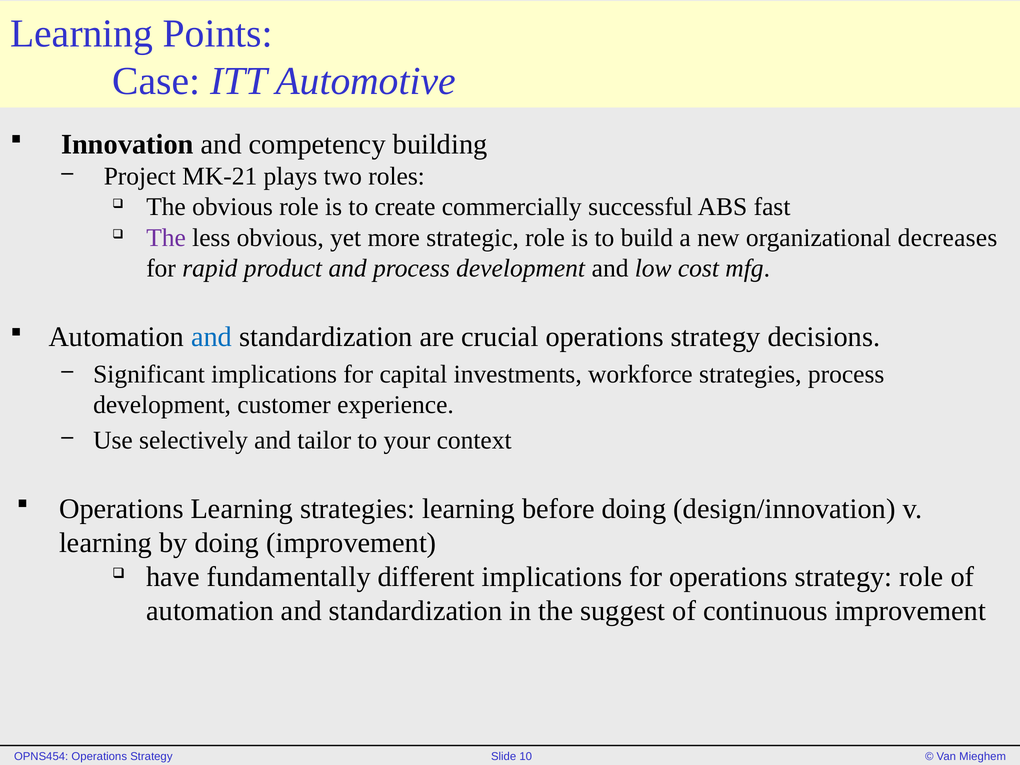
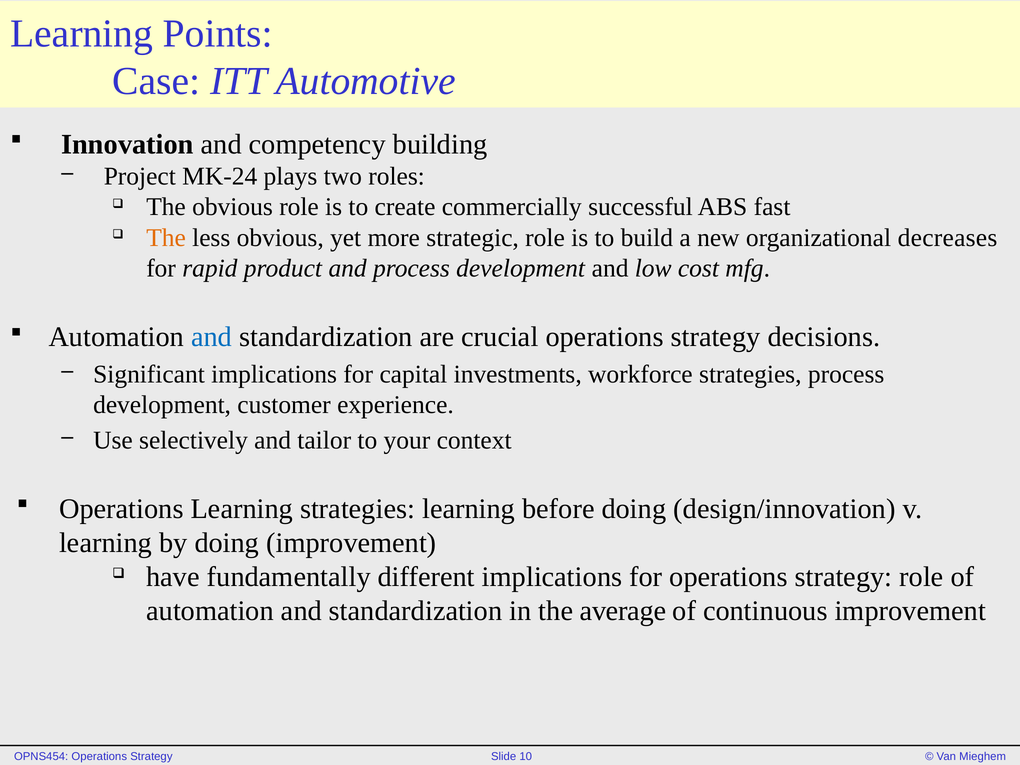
MK-21: MK-21 -> MK-24
The at (166, 238) colour: purple -> orange
suggest: suggest -> average
